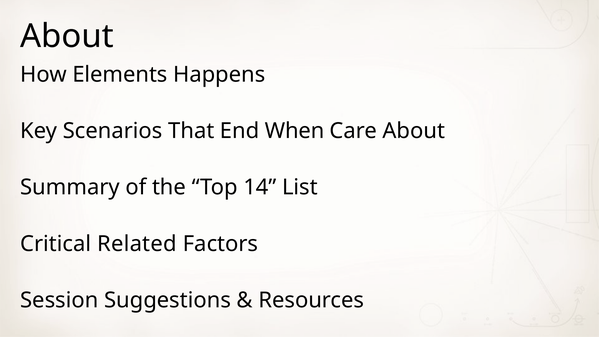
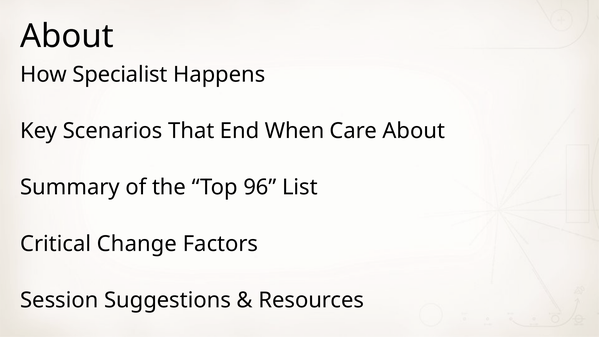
Elements: Elements -> Specialist
14: 14 -> 96
Related: Related -> Change
